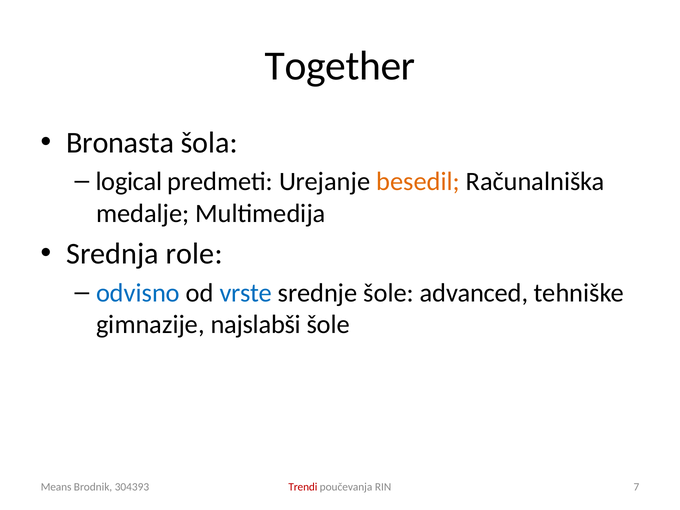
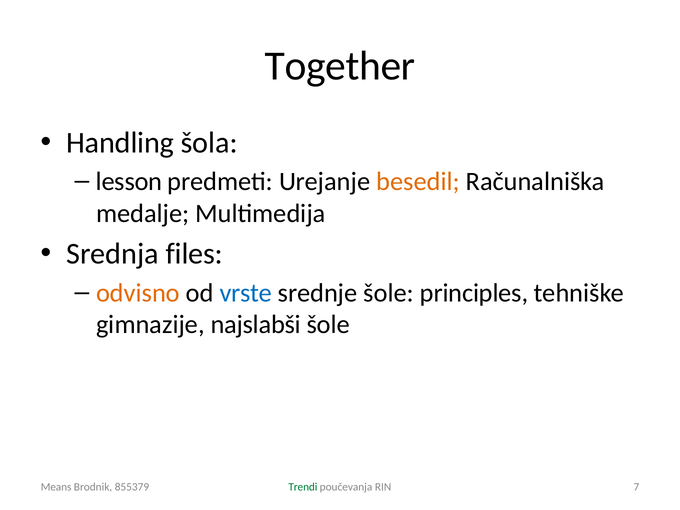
Bronasta: Bronasta -> Handling
logical: logical -> lesson
role: role -> files
odvisno colour: blue -> orange
advanced: advanced -> principles
Trendi colour: red -> green
304393: 304393 -> 855379
